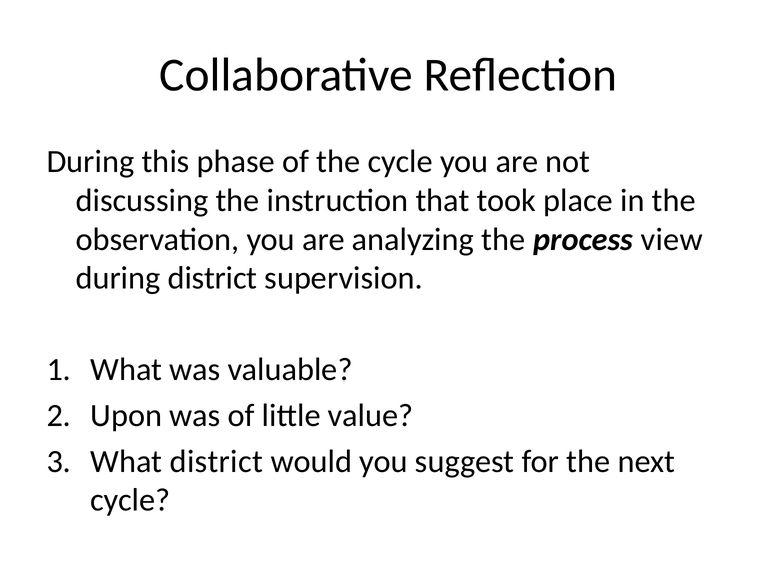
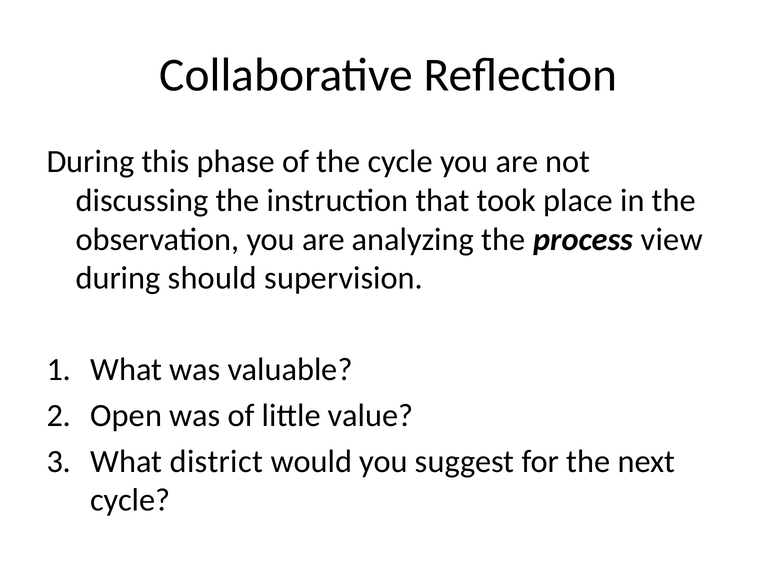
during district: district -> should
Upon: Upon -> Open
